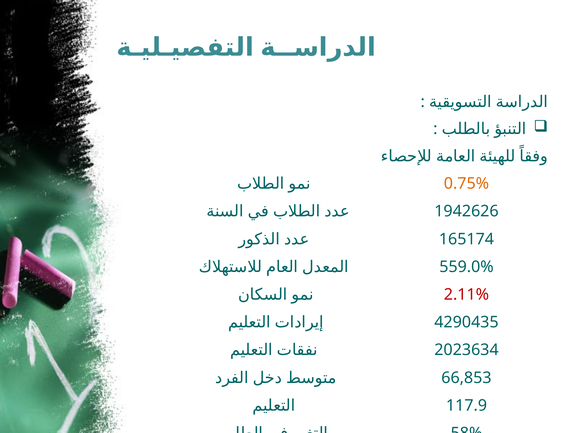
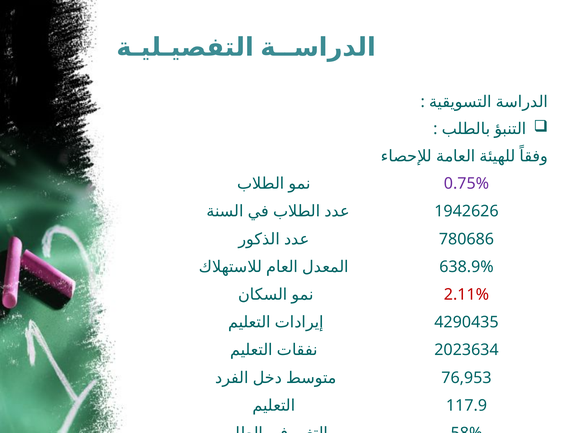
0.75% colour: orange -> purple
165174: 165174 -> 780686
559.0%: 559.0% -> 638.9%
66,853: 66,853 -> 76,953
